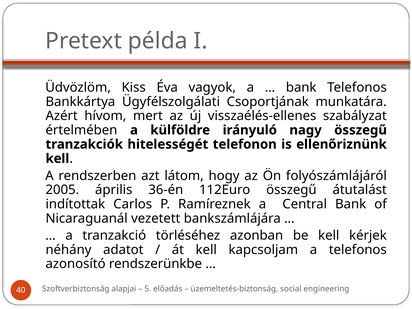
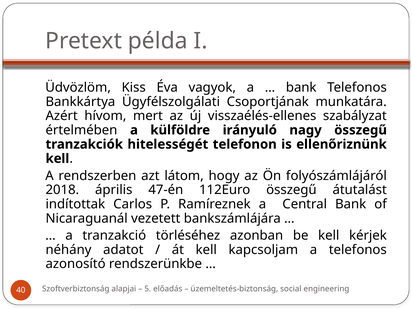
2005: 2005 -> 2018
36-én: 36-én -> 47-én
